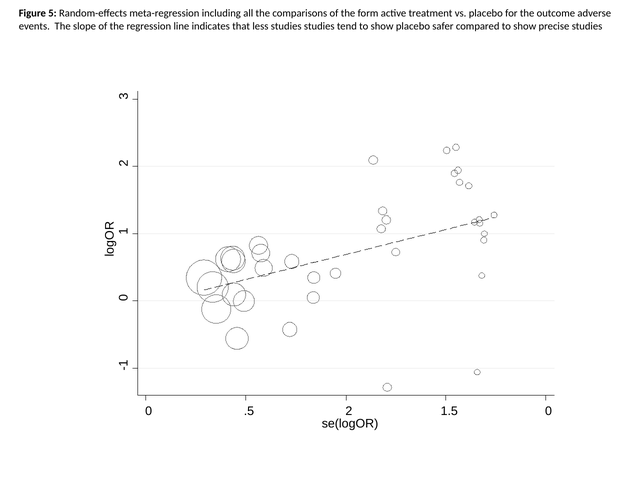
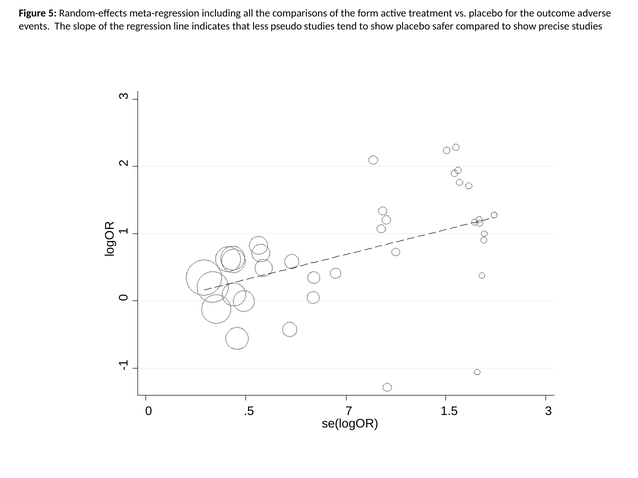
less studies: studies -> pseudo
.5 2: 2 -> 7
1.5 0: 0 -> 3
